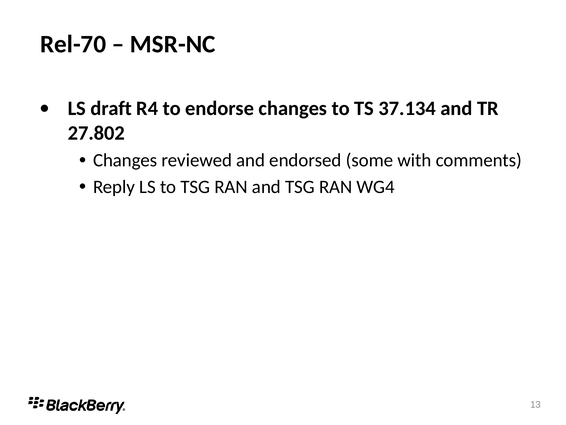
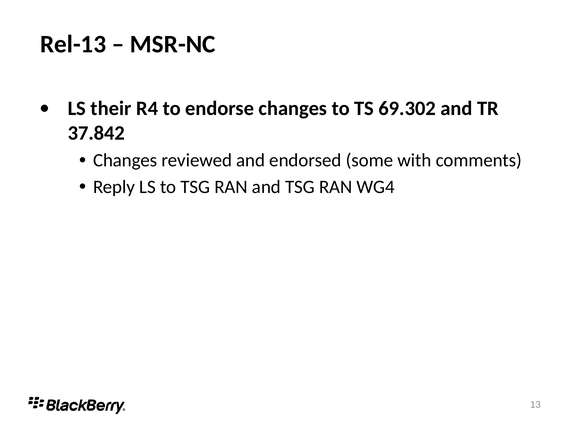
Rel-70: Rel-70 -> Rel-13
draft: draft -> their
37.134: 37.134 -> 69.302
27.802: 27.802 -> 37.842
